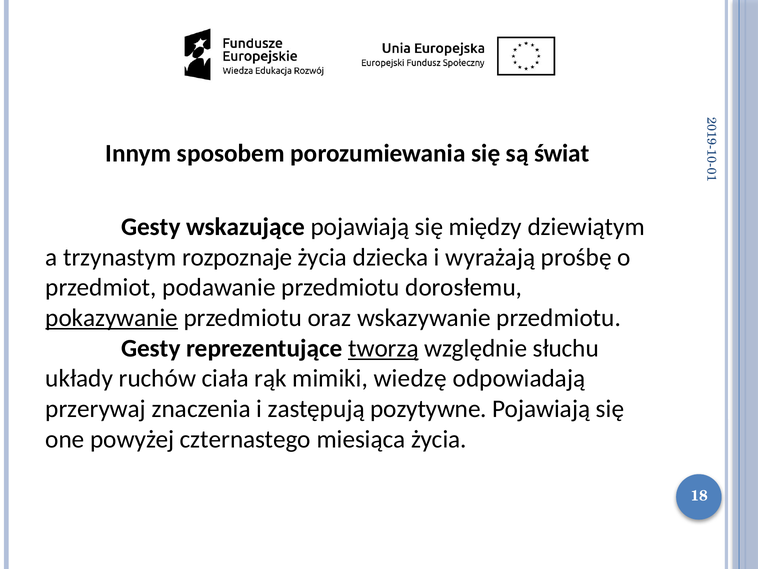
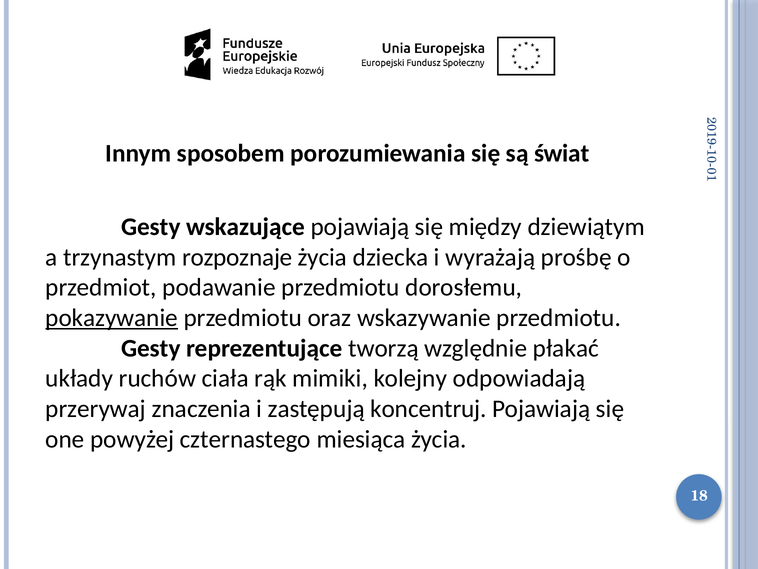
tworzą underline: present -> none
słuchu: słuchu -> płakać
wiedzę: wiedzę -> kolejny
pozytywne: pozytywne -> koncentruj
